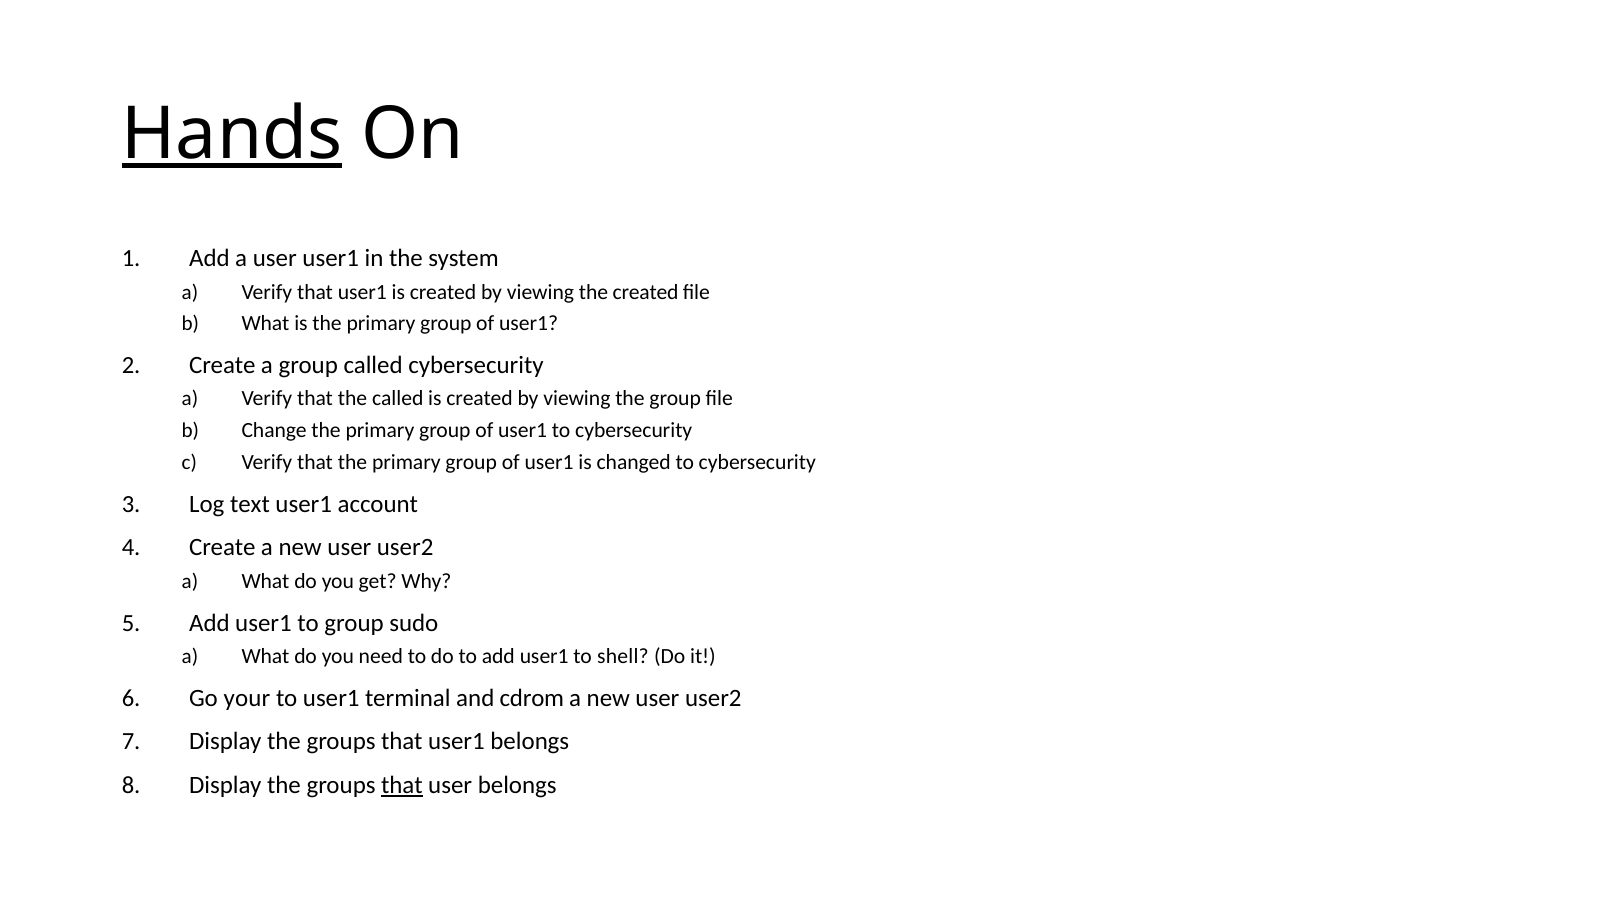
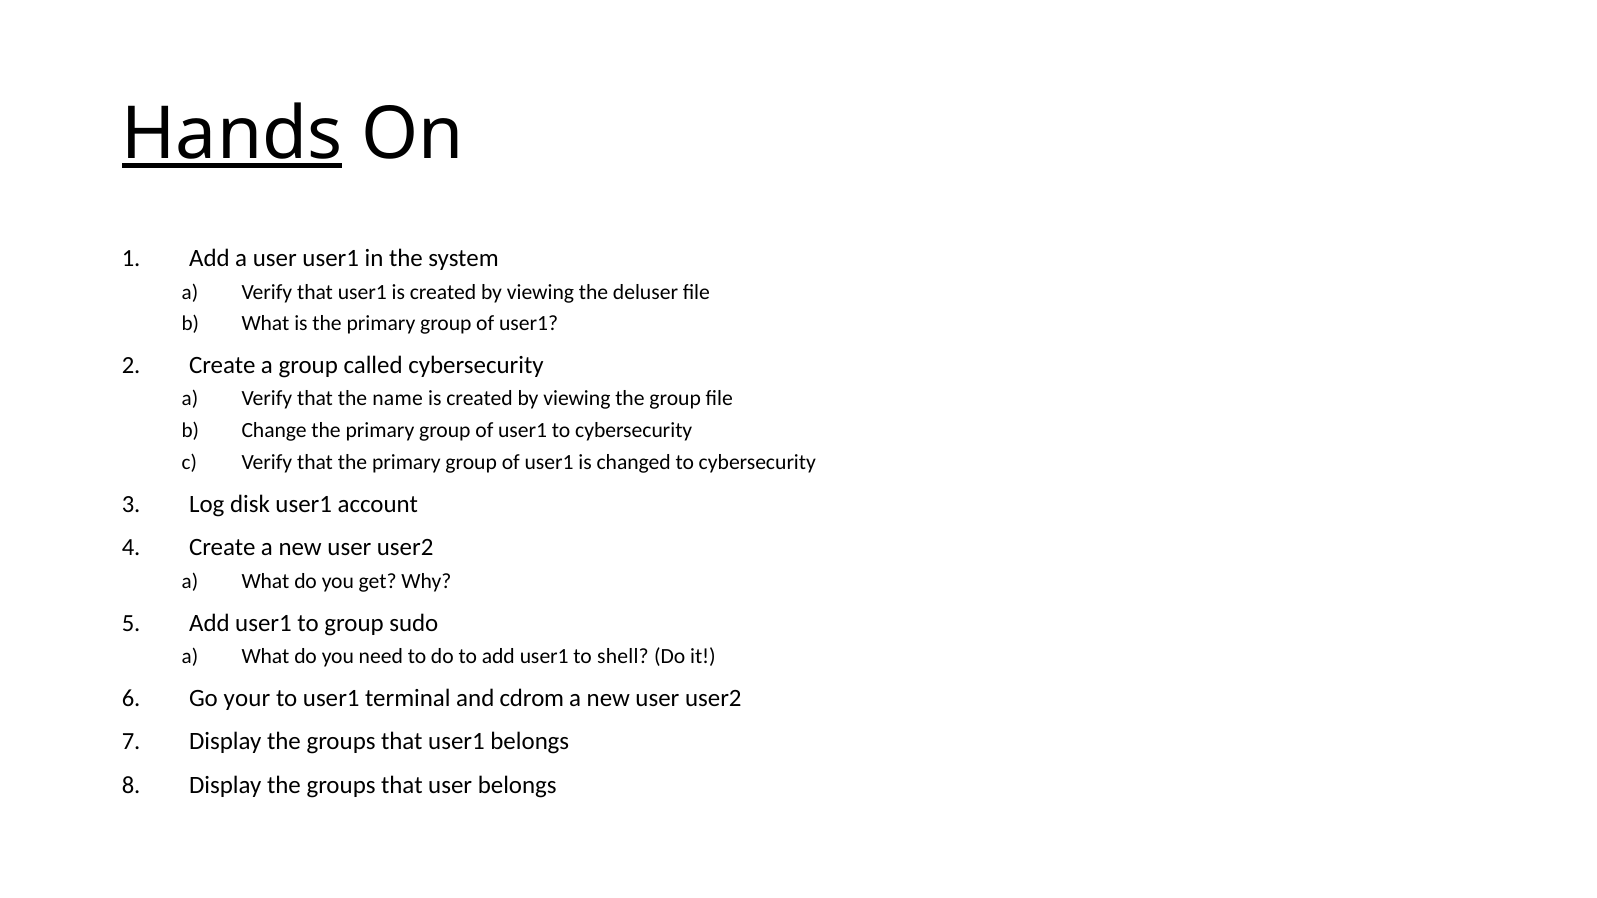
the created: created -> deluser
the called: called -> name
text: text -> disk
that at (402, 786) underline: present -> none
